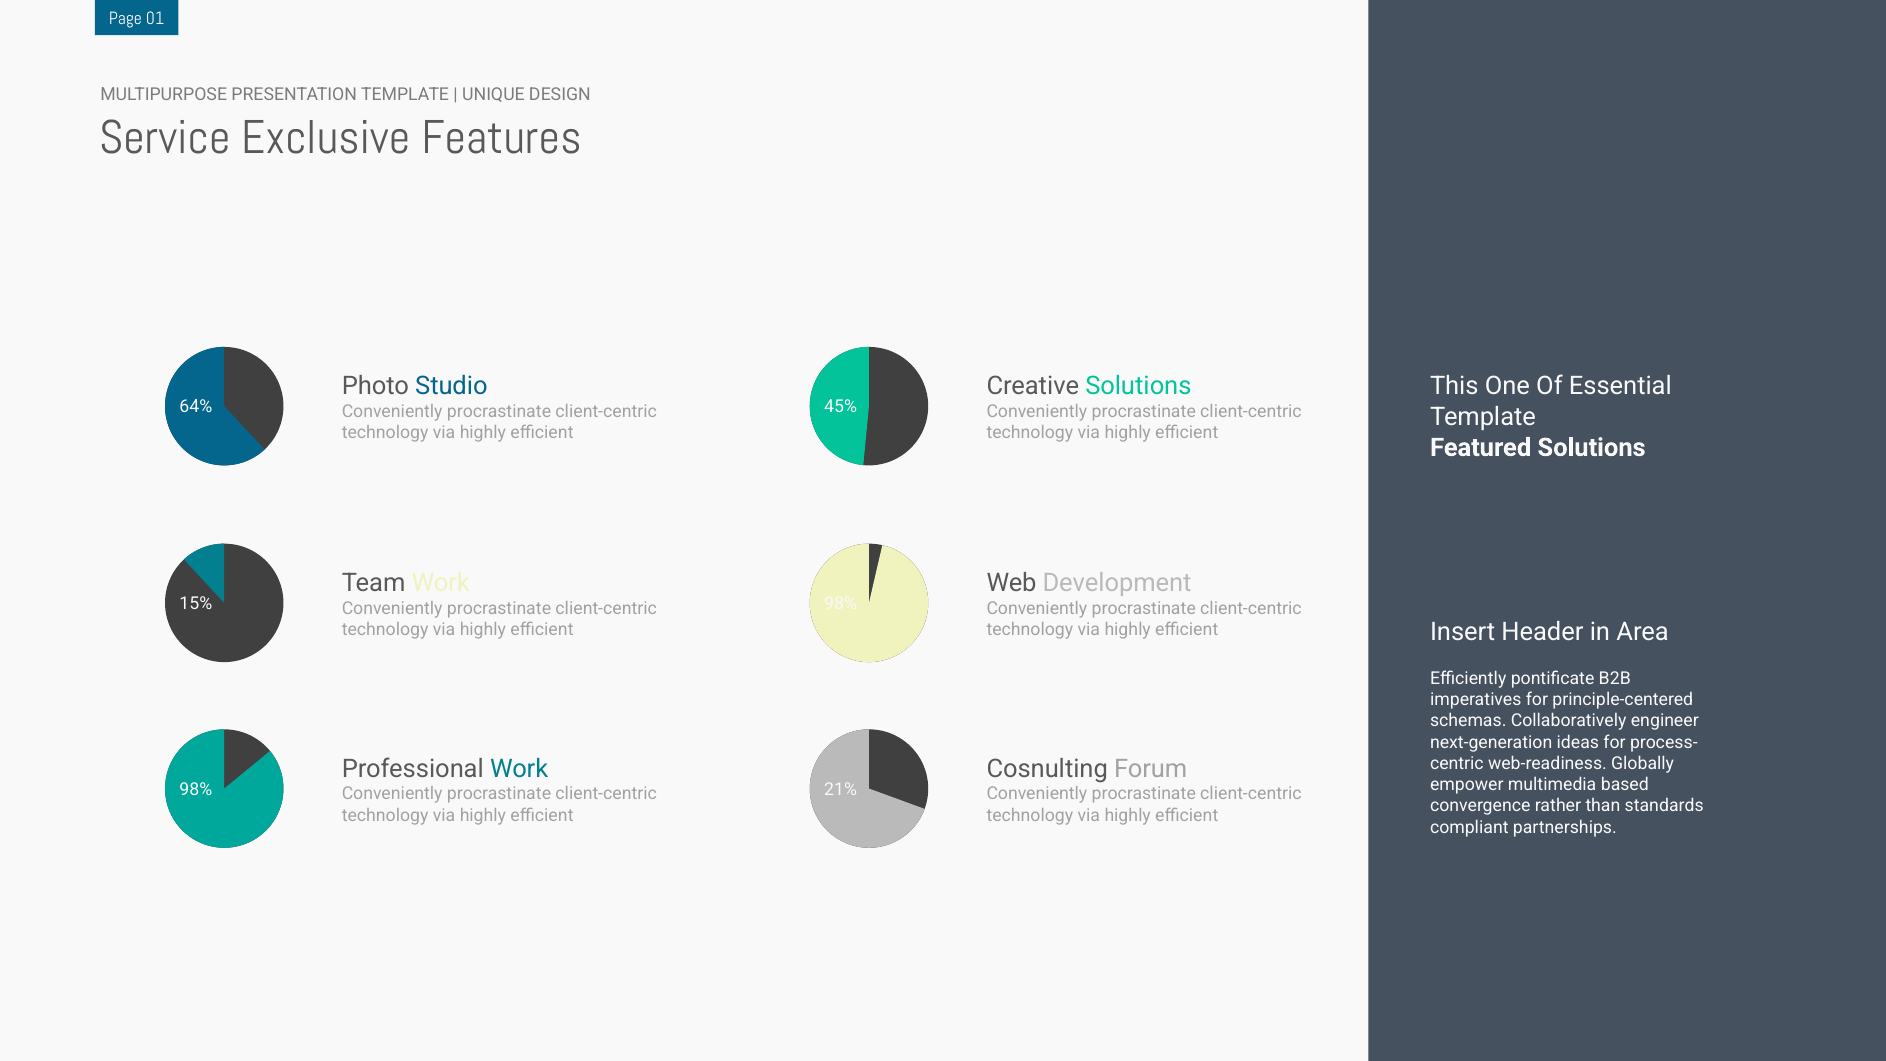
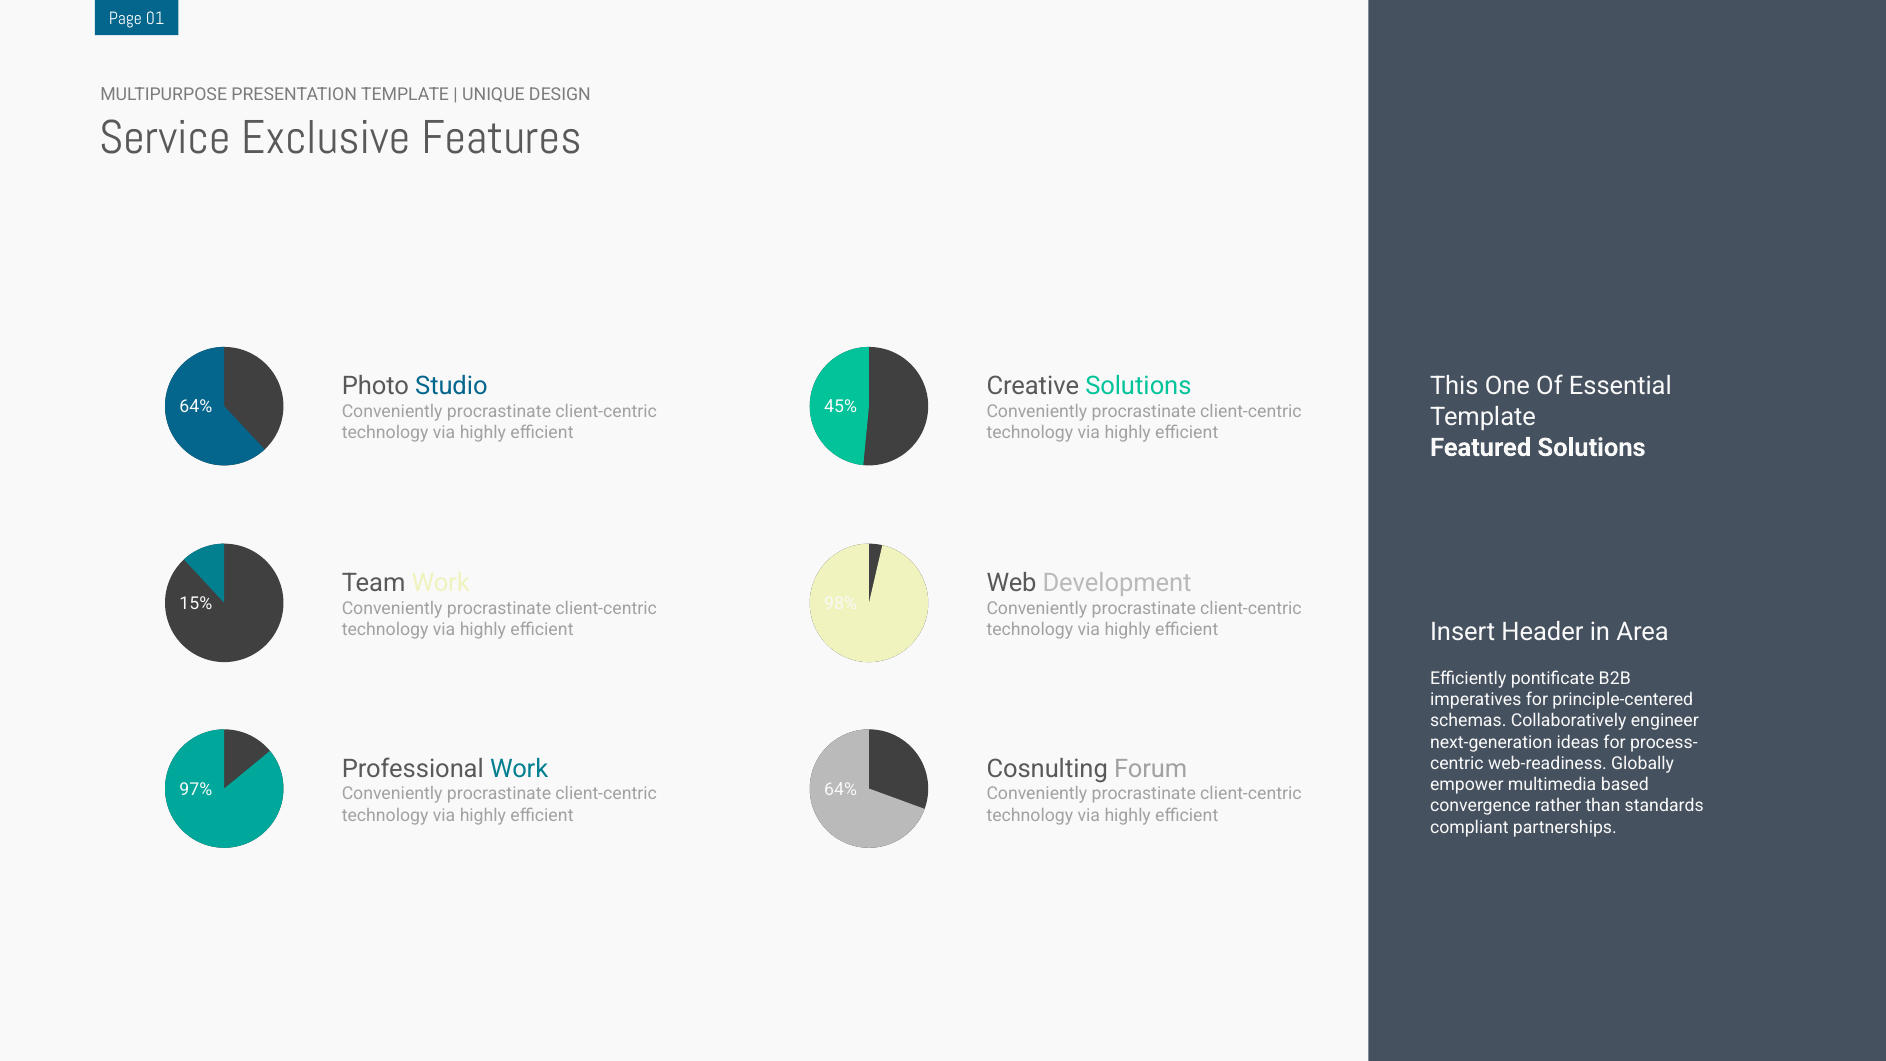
98% at (196, 789): 98% -> 97%
21% at (841, 789): 21% -> 64%
